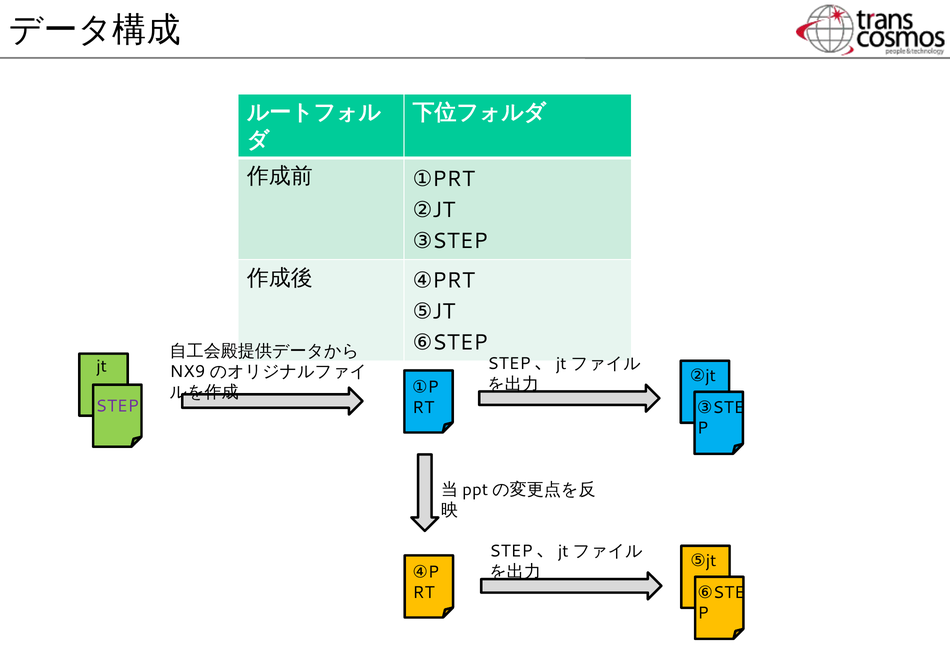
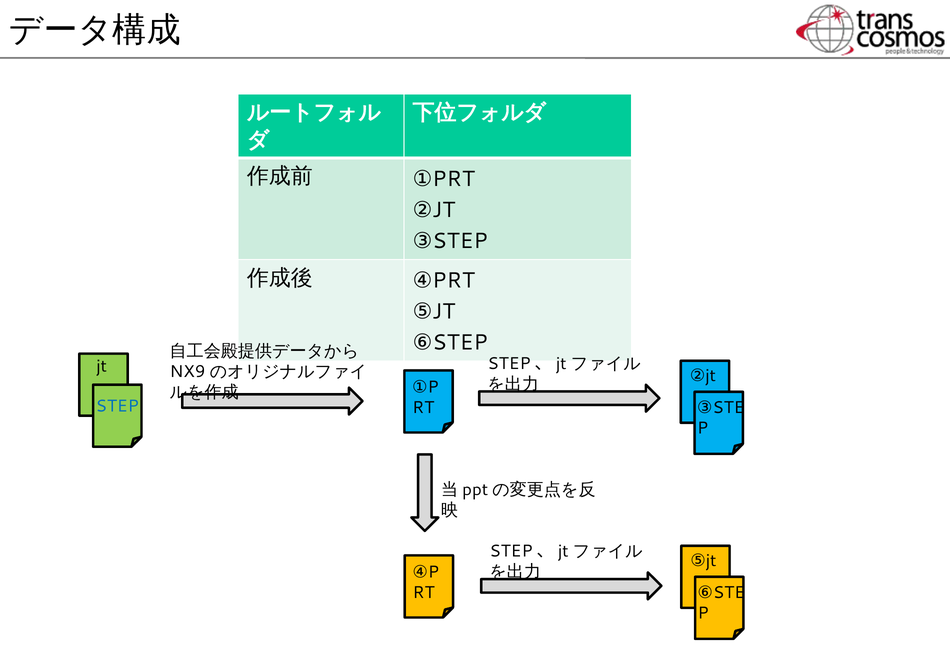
STEP colour: purple -> blue
